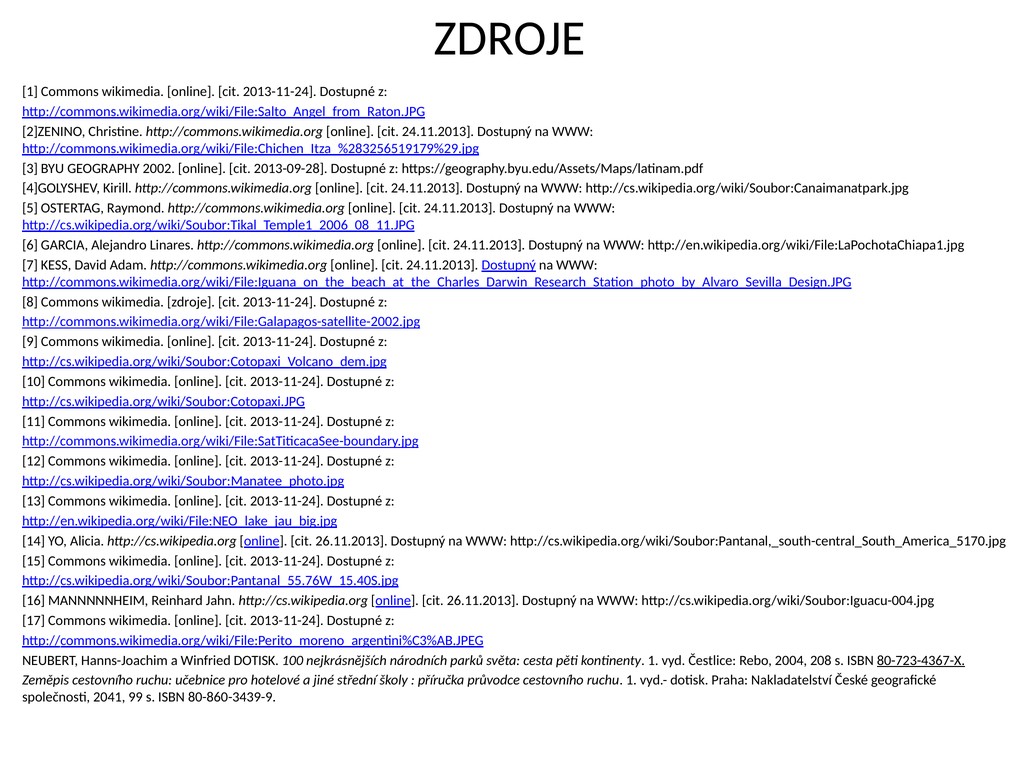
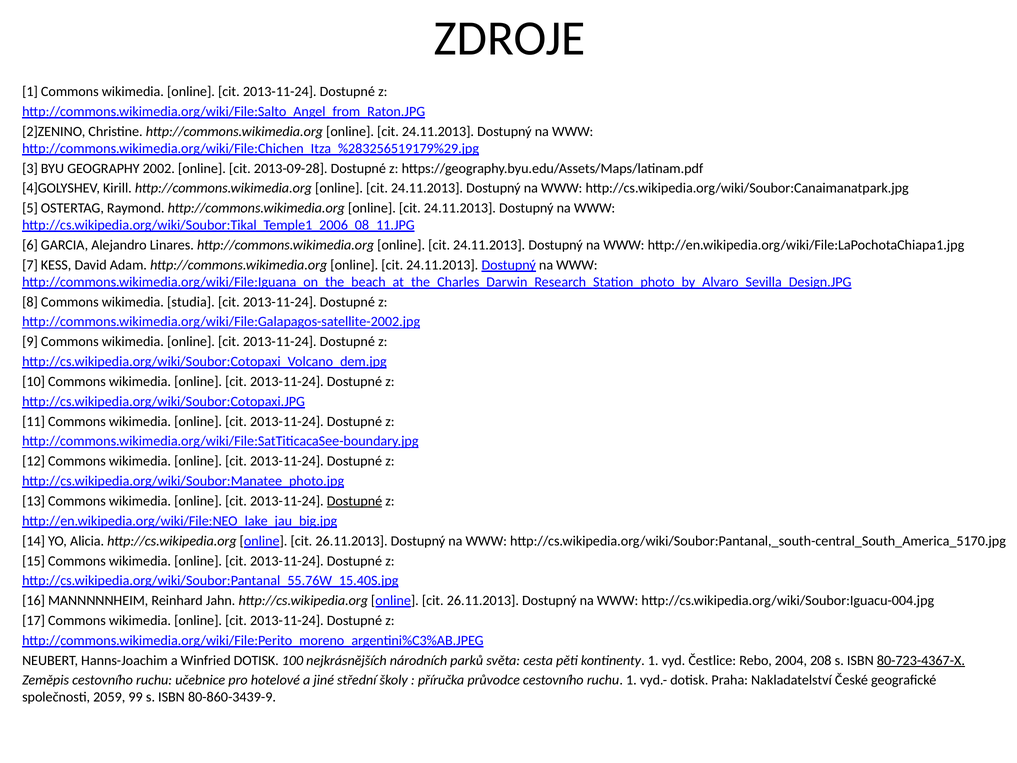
wikimedia zdroje: zdroje -> studia
Dostupné at (354, 501) underline: none -> present
2041: 2041 -> 2059
